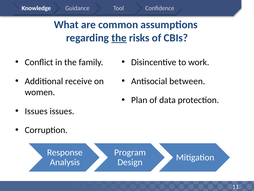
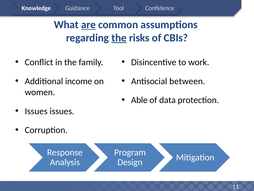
are underline: none -> present
receive: receive -> income
Plan: Plan -> Able
